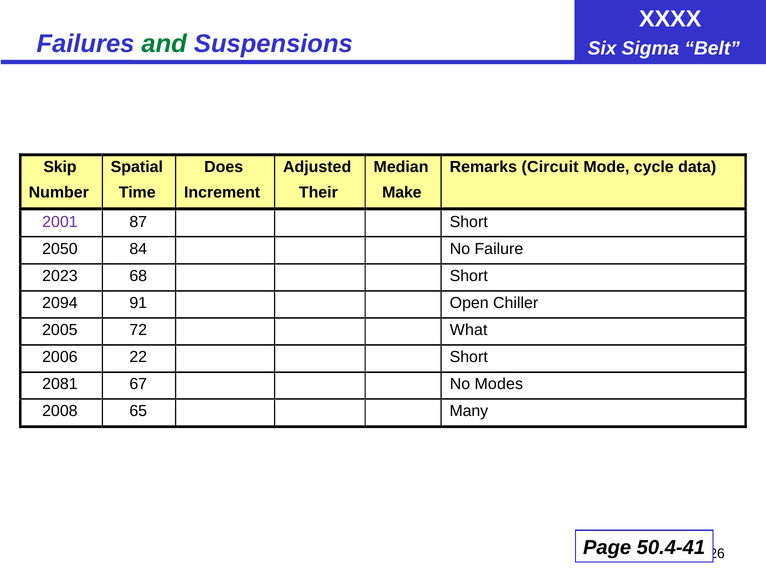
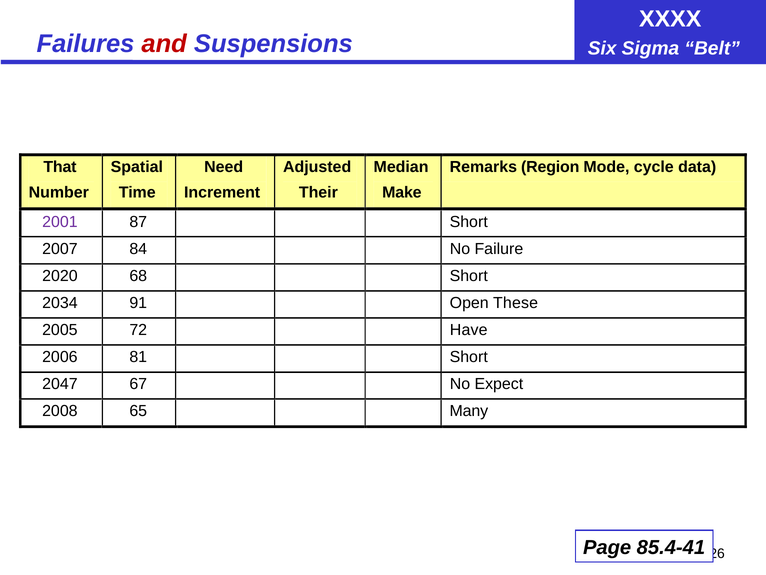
and colour: green -> red
Skip: Skip -> That
Does: Does -> Need
Circuit: Circuit -> Region
2050: 2050 -> 2007
2023: 2023 -> 2020
2094: 2094 -> 2034
Chiller: Chiller -> These
What: What -> Have
22: 22 -> 81
2081: 2081 -> 2047
Modes: Modes -> Expect
50.4-41: 50.4-41 -> 85.4-41
